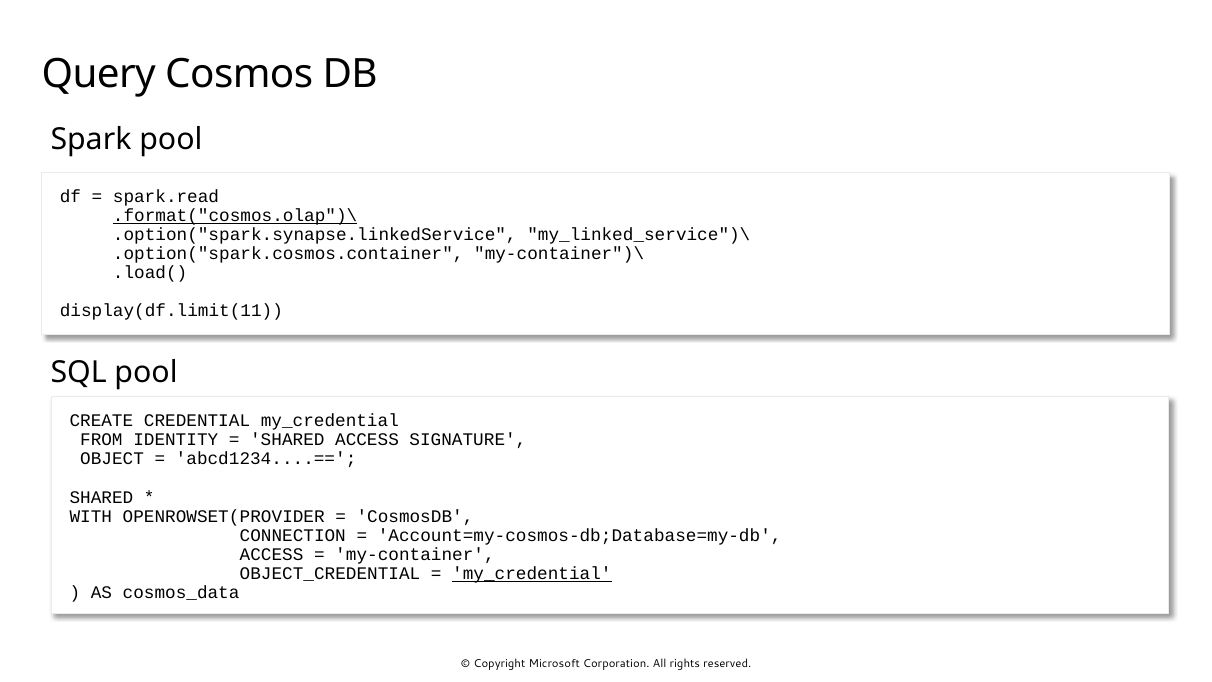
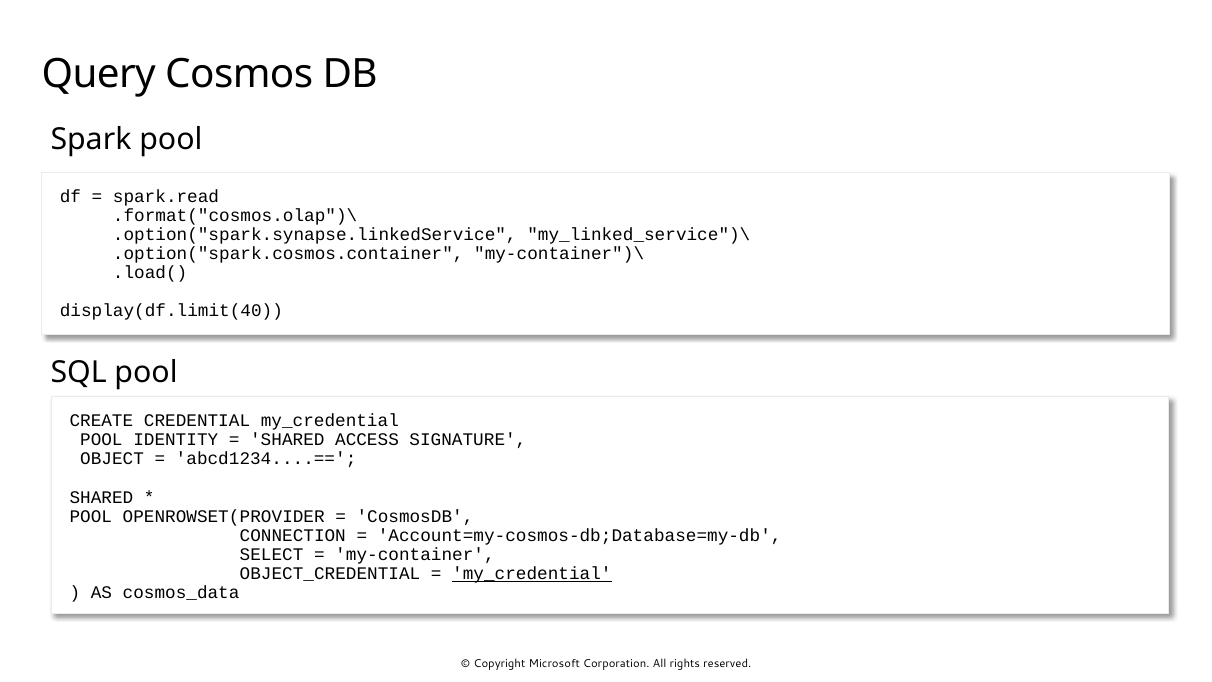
.format("cosmos.olap")\ underline: present -> none
display(df.limit(11: display(df.limit(11 -> display(df.limit(40
FROM at (101, 440): FROM -> POOL
WITH at (91, 516): WITH -> POOL
ACCESS at (272, 554): ACCESS -> SELECT
